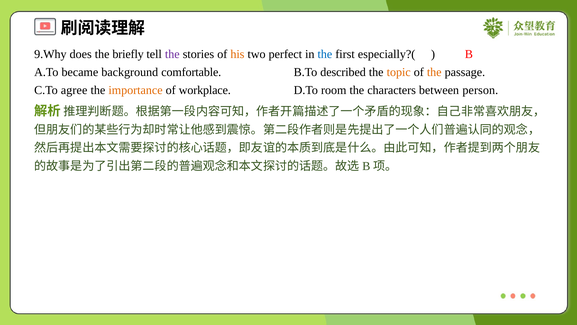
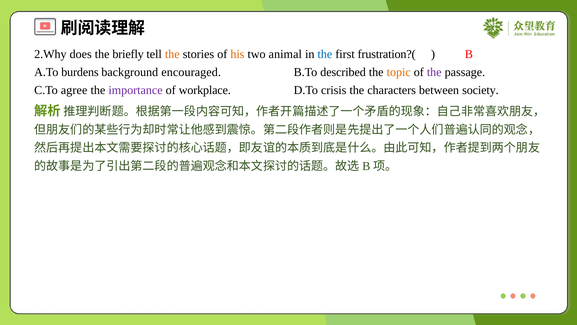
9.Why: 9.Why -> 2.Why
the at (172, 54) colour: purple -> orange
perfect: perfect -> animal
especially?(: especially?( -> frustration?(
became: became -> burdens
comfortable: comfortable -> encouraged
the at (434, 72) colour: orange -> purple
importance colour: orange -> purple
room: room -> crisis
person: person -> society
